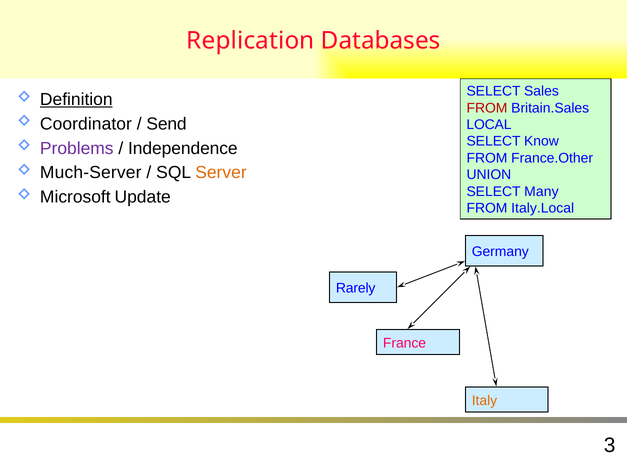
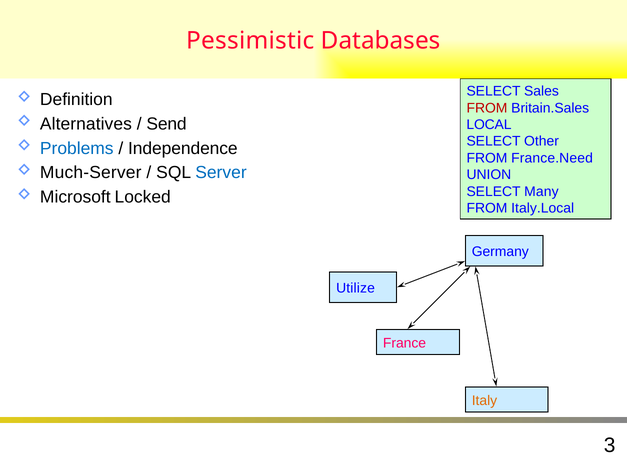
Replication: Replication -> Pessimistic
Definition underline: present -> none
Coordinator: Coordinator -> Alternatives
Know: Know -> Other
Problems colour: purple -> blue
France.Other: France.Other -> France.Need
Server colour: orange -> blue
Update: Update -> Locked
Rarely: Rarely -> Utilize
